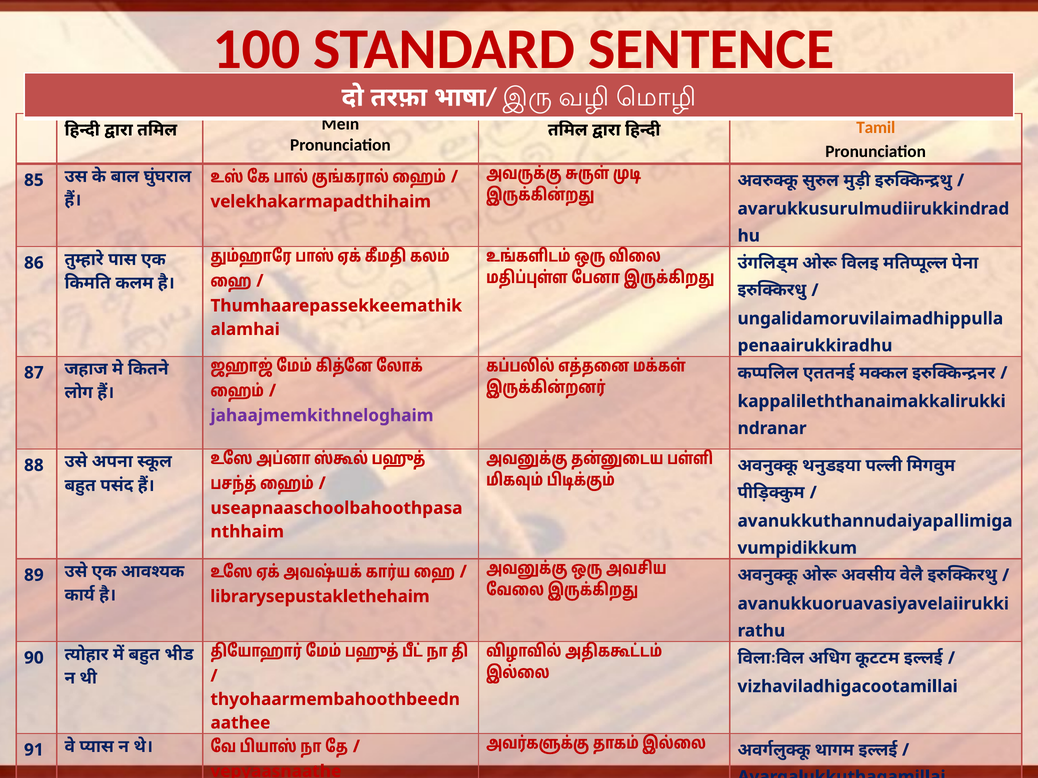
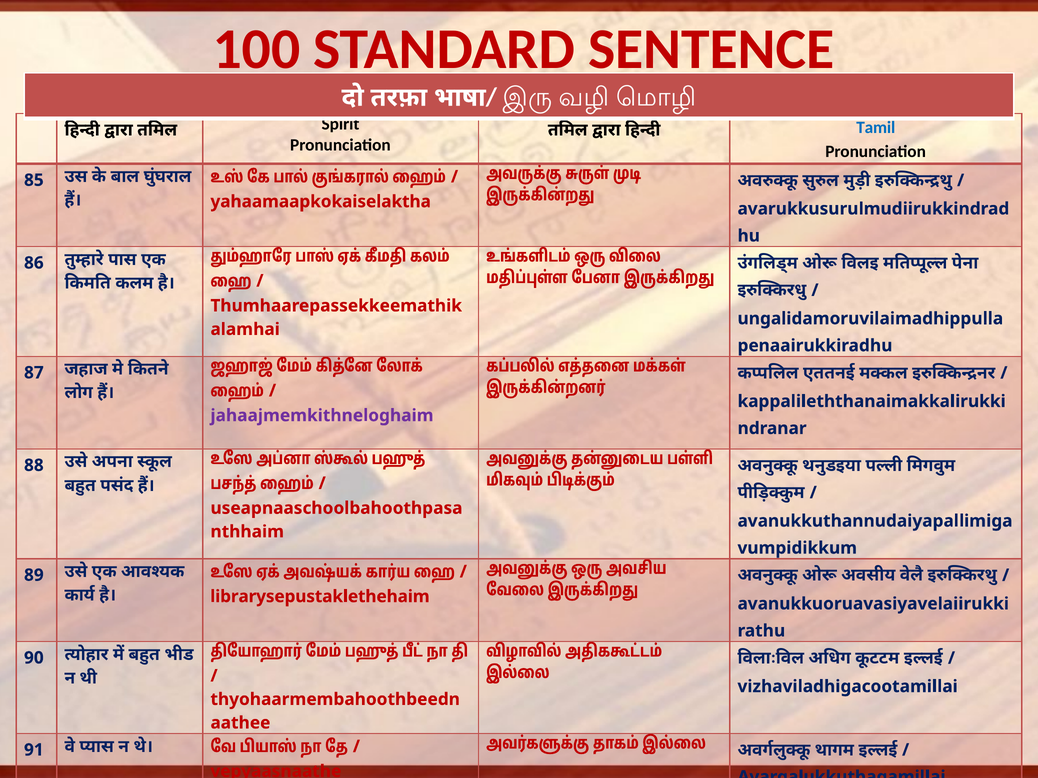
Mein: Mein -> Spirit
Tamil colour: orange -> blue
velekhakarmapadthihaim: velekhakarmapadthihaim -> yahaamaapkokaiselaktha
